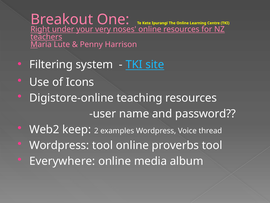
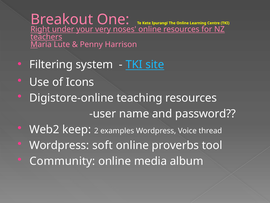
Wordpress tool: tool -> soft
Everywhere: Everywhere -> Community
